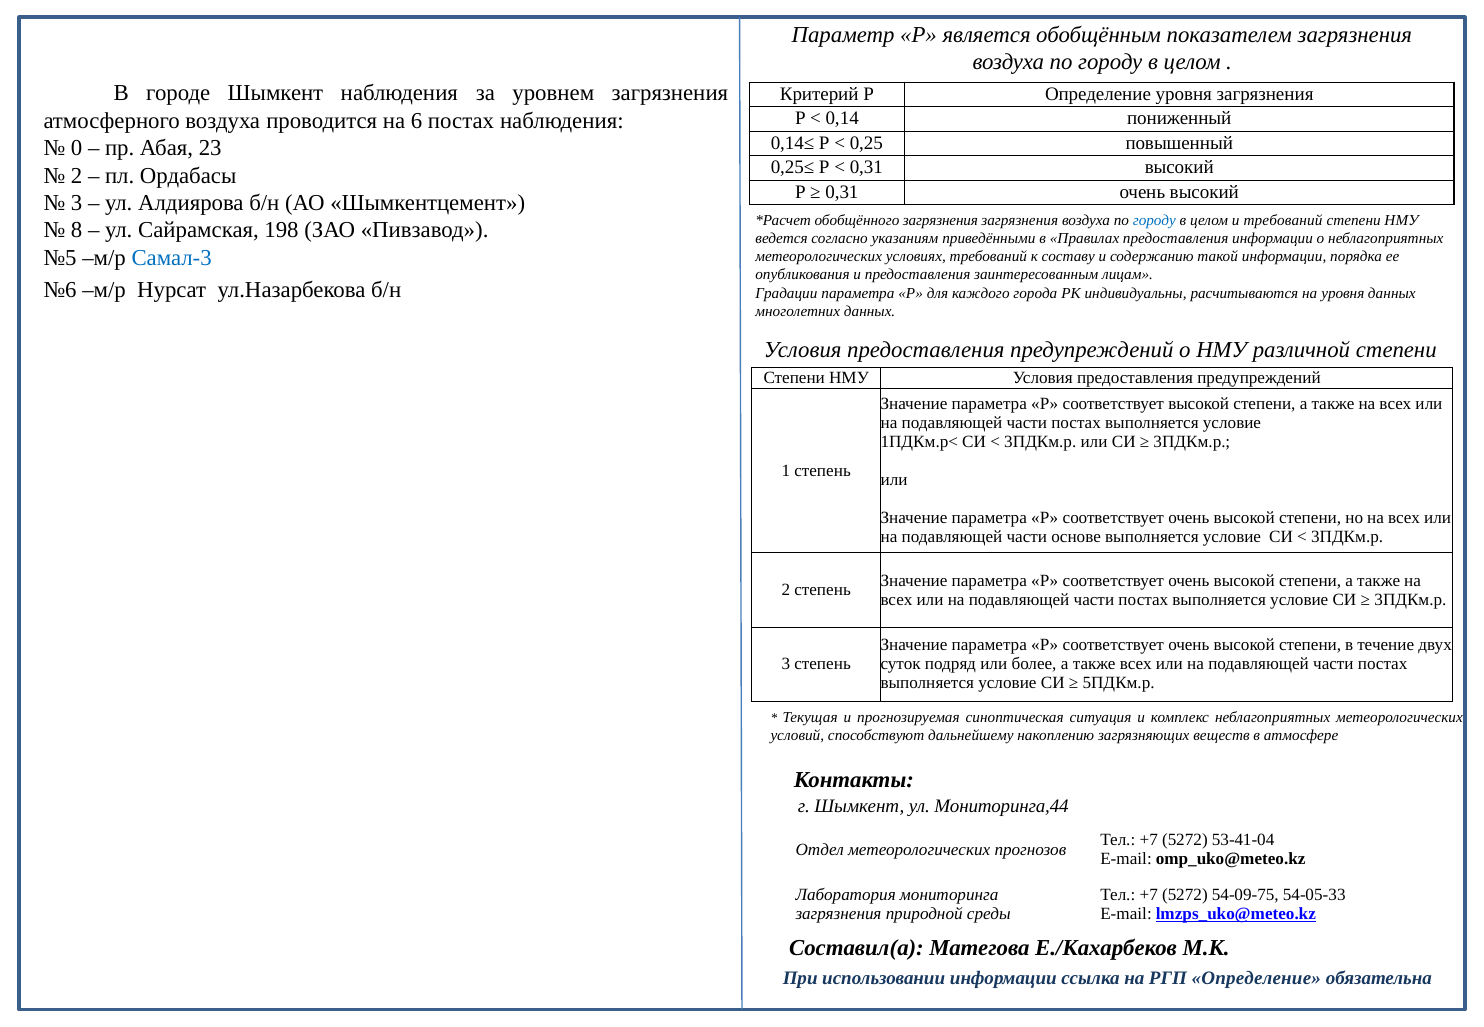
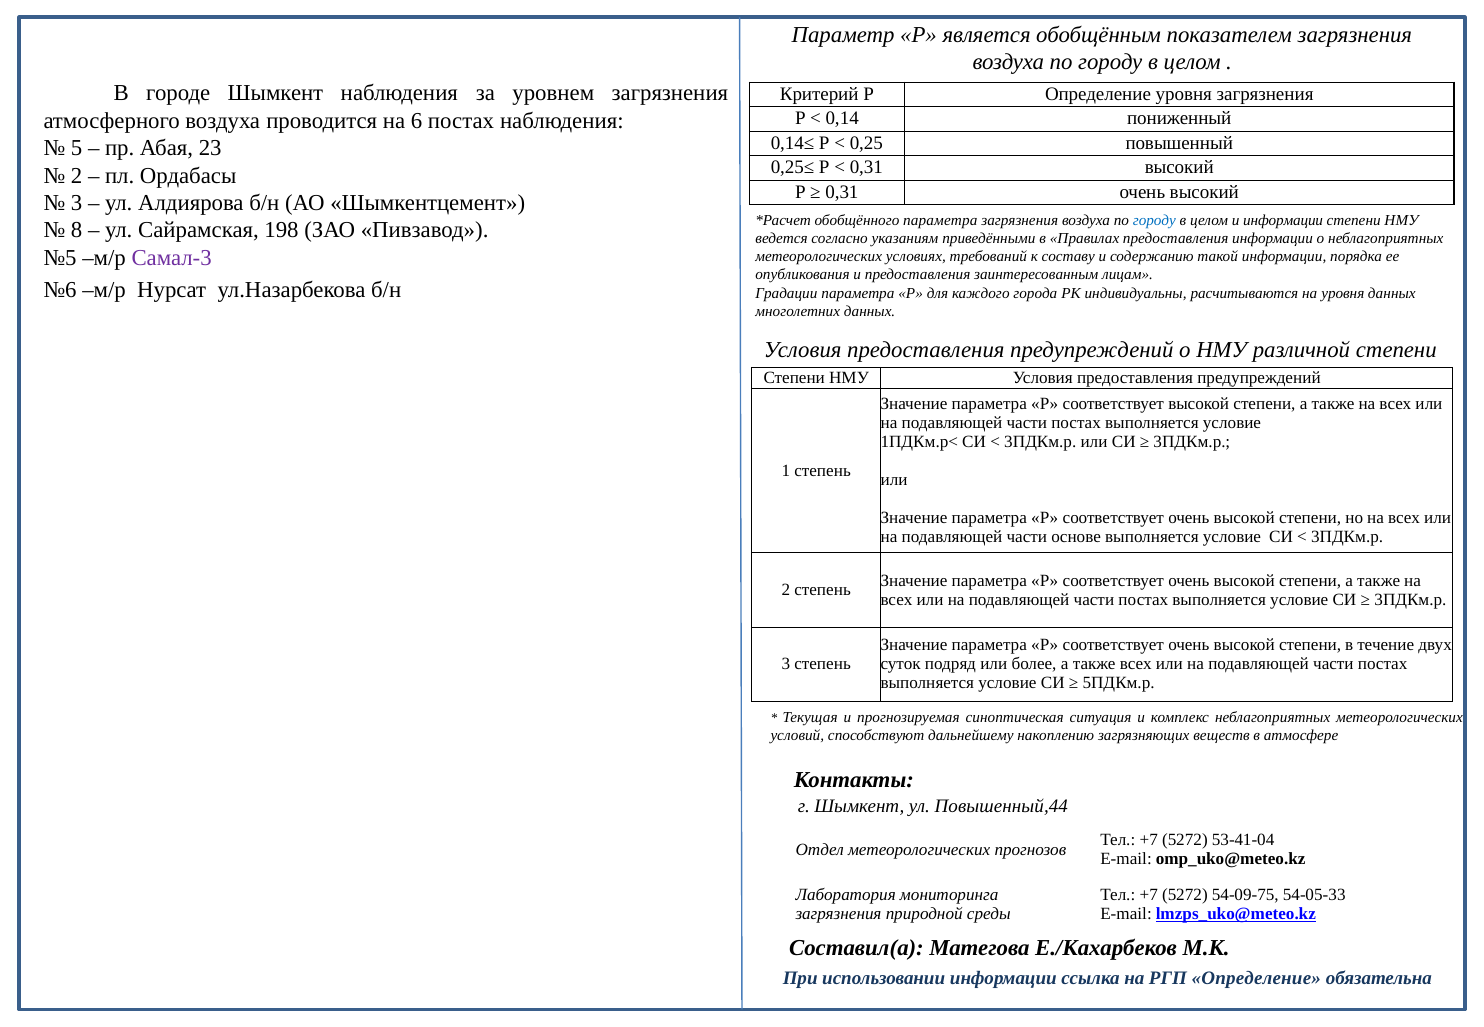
0: 0 -> 5
обобщённого загрязнения: загрязнения -> параметра
и требований: требований -> информации
Самал-3 colour: blue -> purple
Мониторинга,44: Мониторинга,44 -> Повышенный,44
